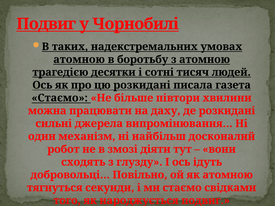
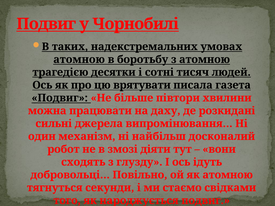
цю розкидані: розкидані -> врятувати
Стаємо at (60, 98): Стаємо -> Подвиг
